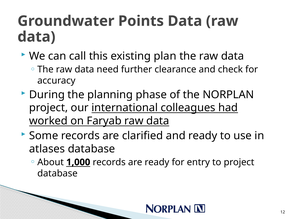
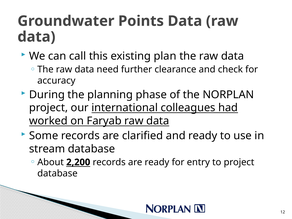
atlases: atlases -> stream
1,000: 1,000 -> 2,200
